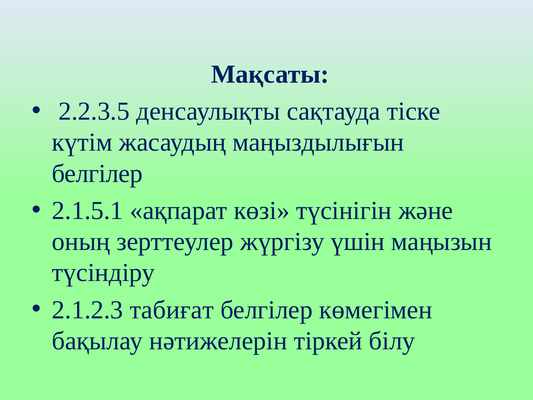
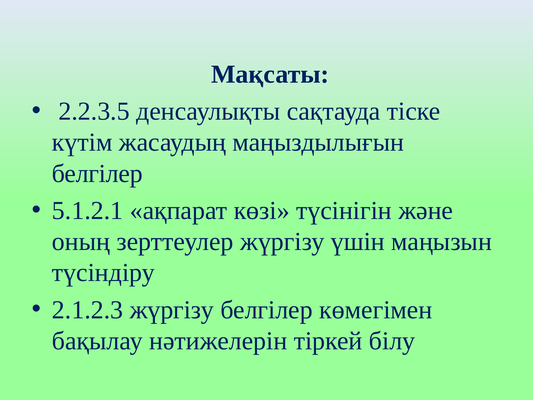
2.1.5.1: 2.1.5.1 -> 5.1.2.1
2.1.2.3 табиғат: табиғат -> жүргізу
